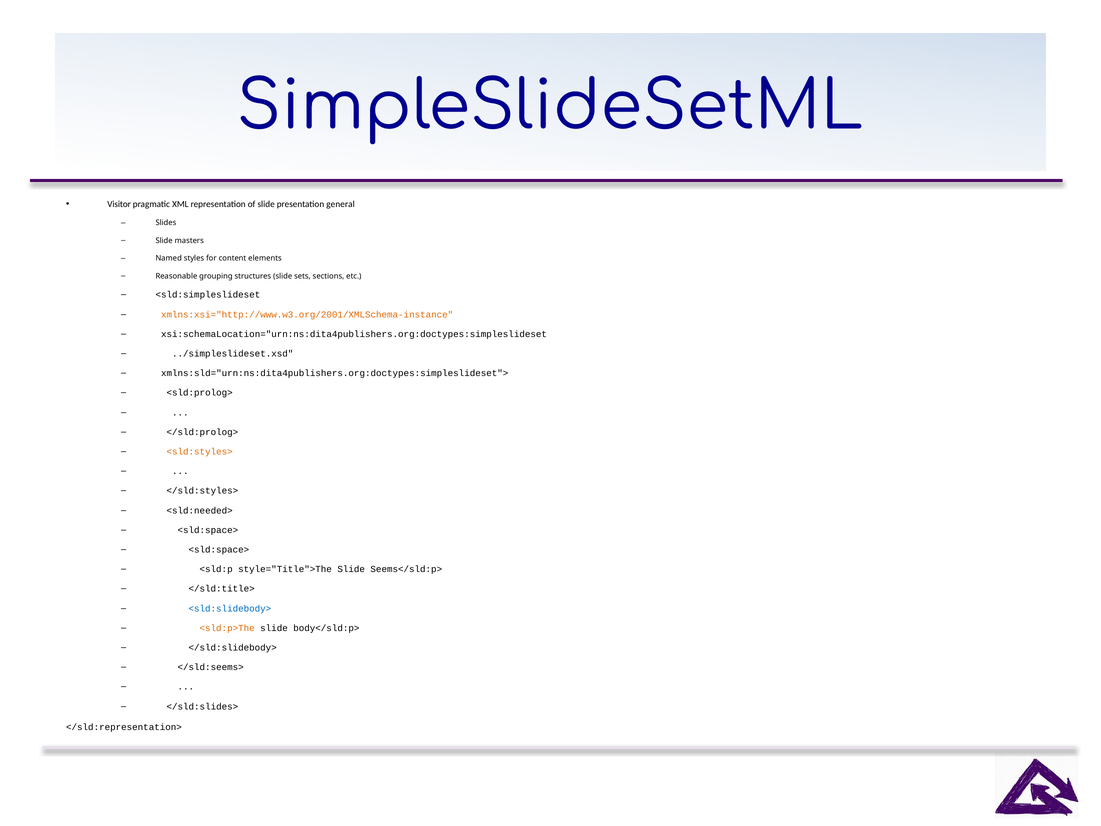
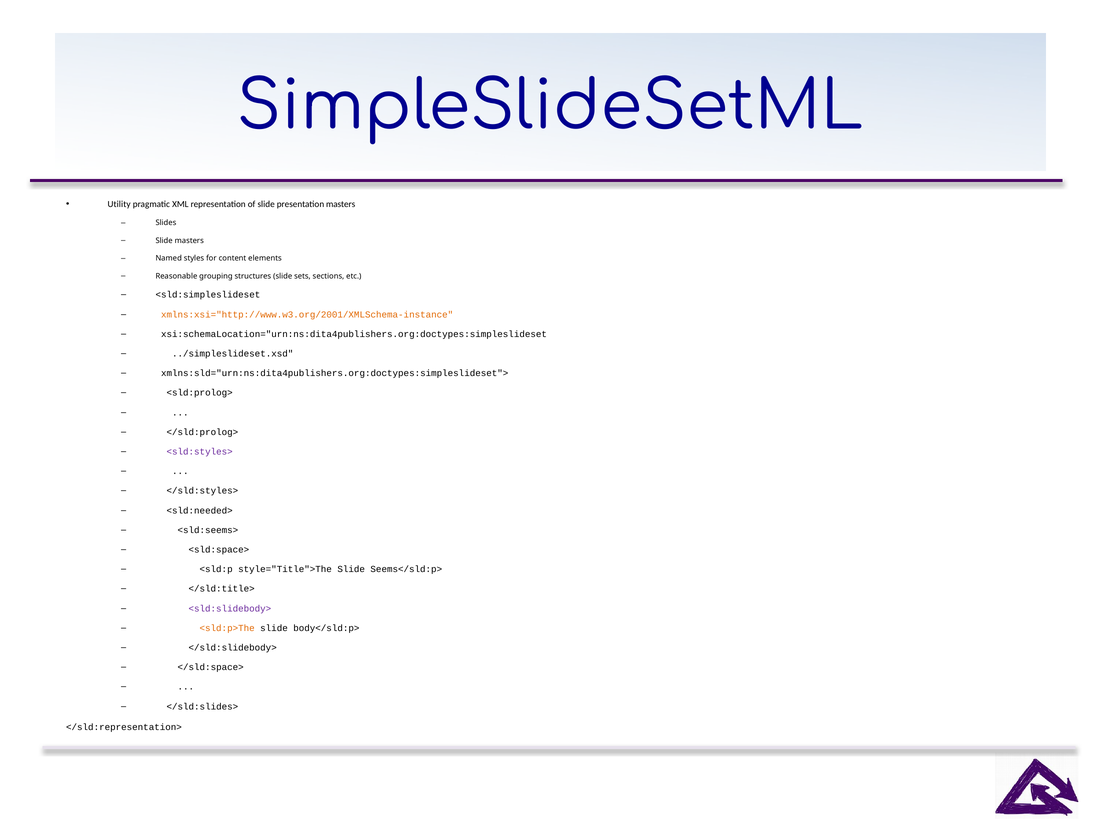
Visitor: Visitor -> Utility
presentation general: general -> masters
<sld:styles> colour: orange -> purple
<sld:space> at (208, 530): <sld:space> -> <sld:seems>
<sld:slidebody> colour: blue -> purple
</sld:seems>: </sld:seems> -> </sld:space>
